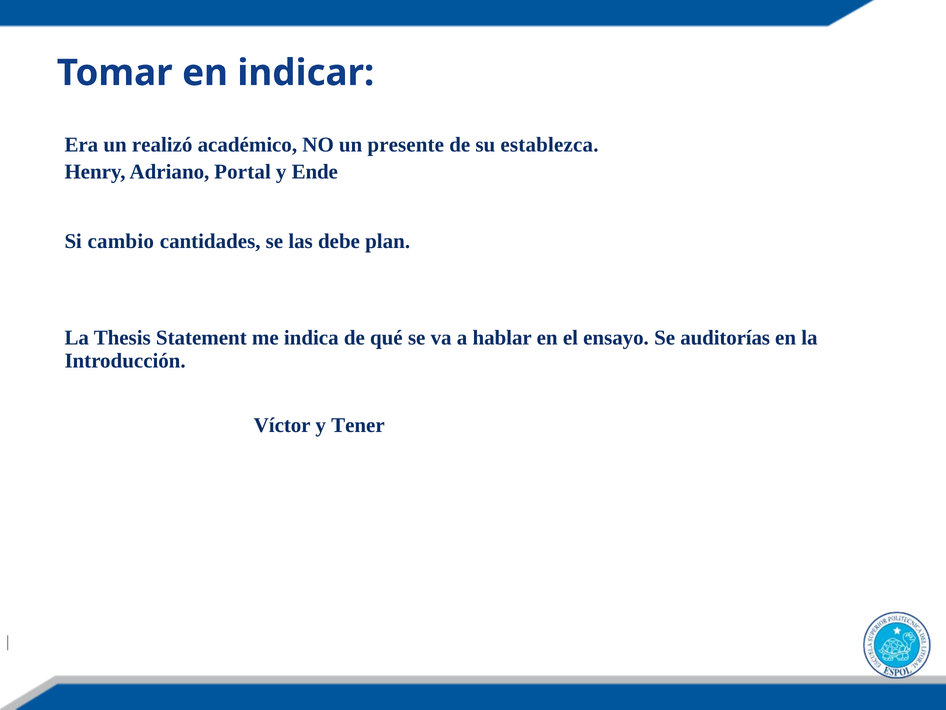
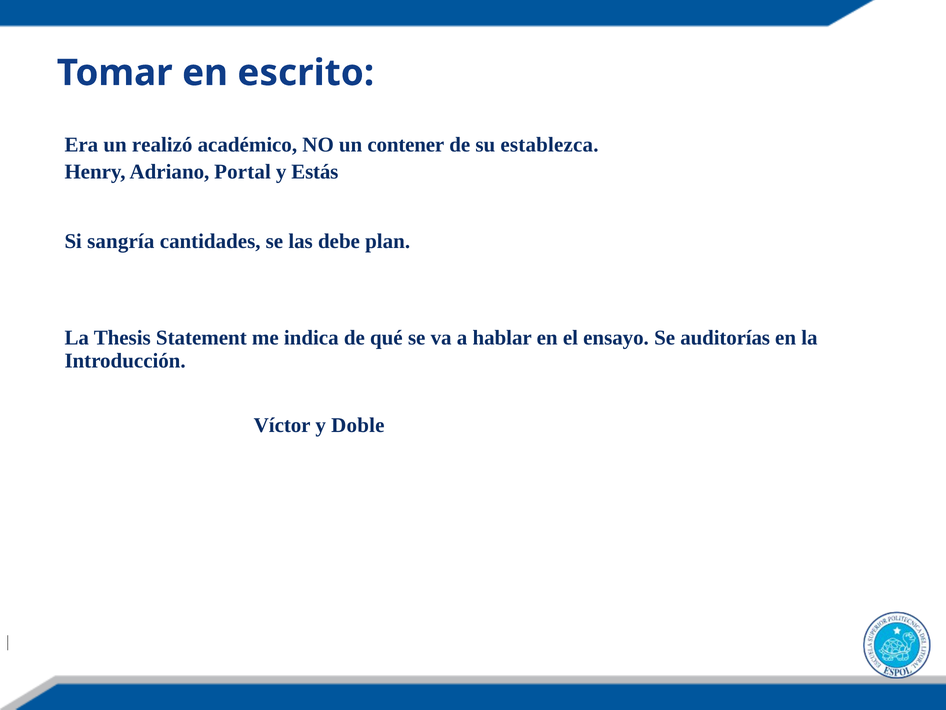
indicar: indicar -> escrito
presente: presente -> contener
Ende: Ende -> Estás
cambio: cambio -> sangría
Tener: Tener -> Doble
